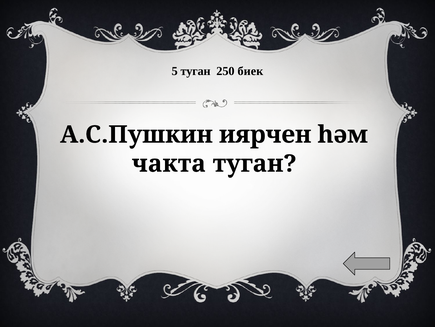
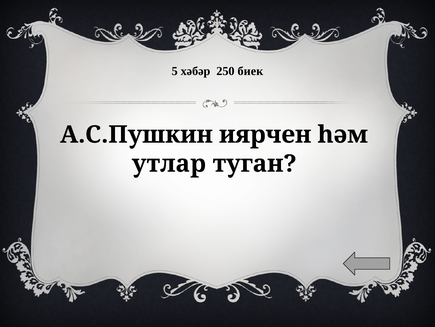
5 туган: туган -> хәбәр
чакта: чакта -> утлар
